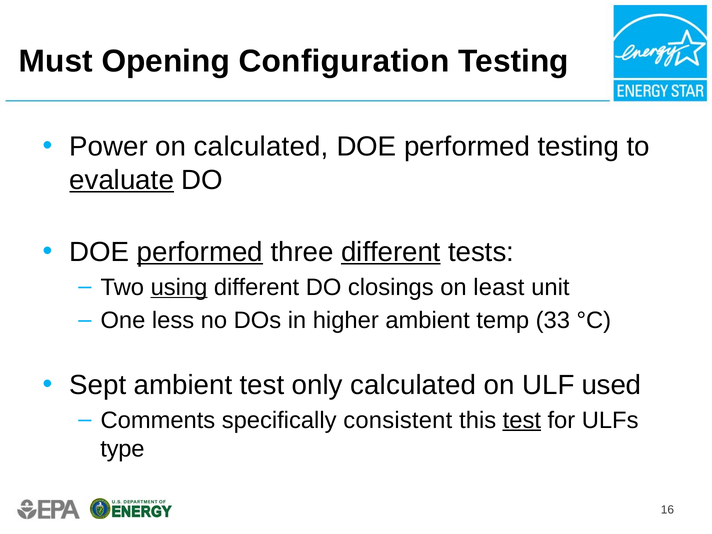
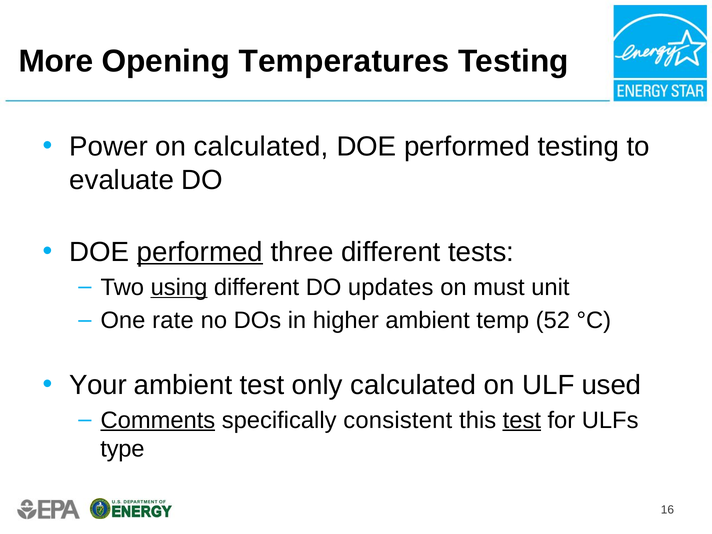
Must: Must -> More
Configuration: Configuration -> Temperatures
evaluate underline: present -> none
different at (391, 252) underline: present -> none
closings: closings -> updates
least: least -> must
less: less -> rate
33: 33 -> 52
Sept: Sept -> Your
Comments underline: none -> present
